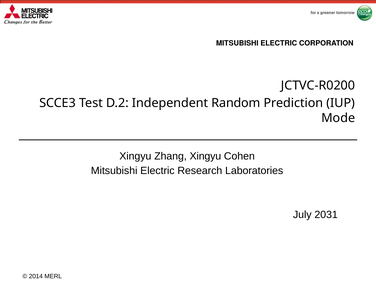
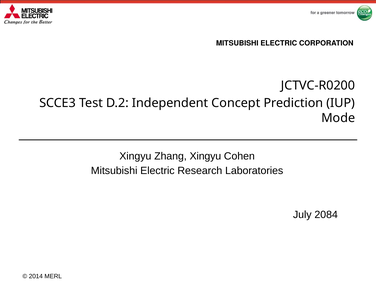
Random: Random -> Concept
2031: 2031 -> 2084
